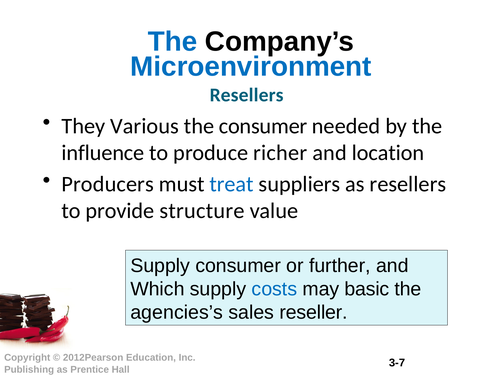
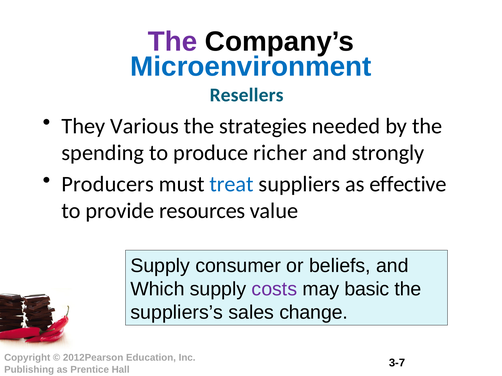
The at (173, 42) colour: blue -> purple
the consumer: consumer -> strategies
influence: influence -> spending
location: location -> strongly
as resellers: resellers -> effective
structure: structure -> resources
further: further -> beliefs
costs colour: blue -> purple
agencies’s: agencies’s -> suppliers’s
reseller: reseller -> change
